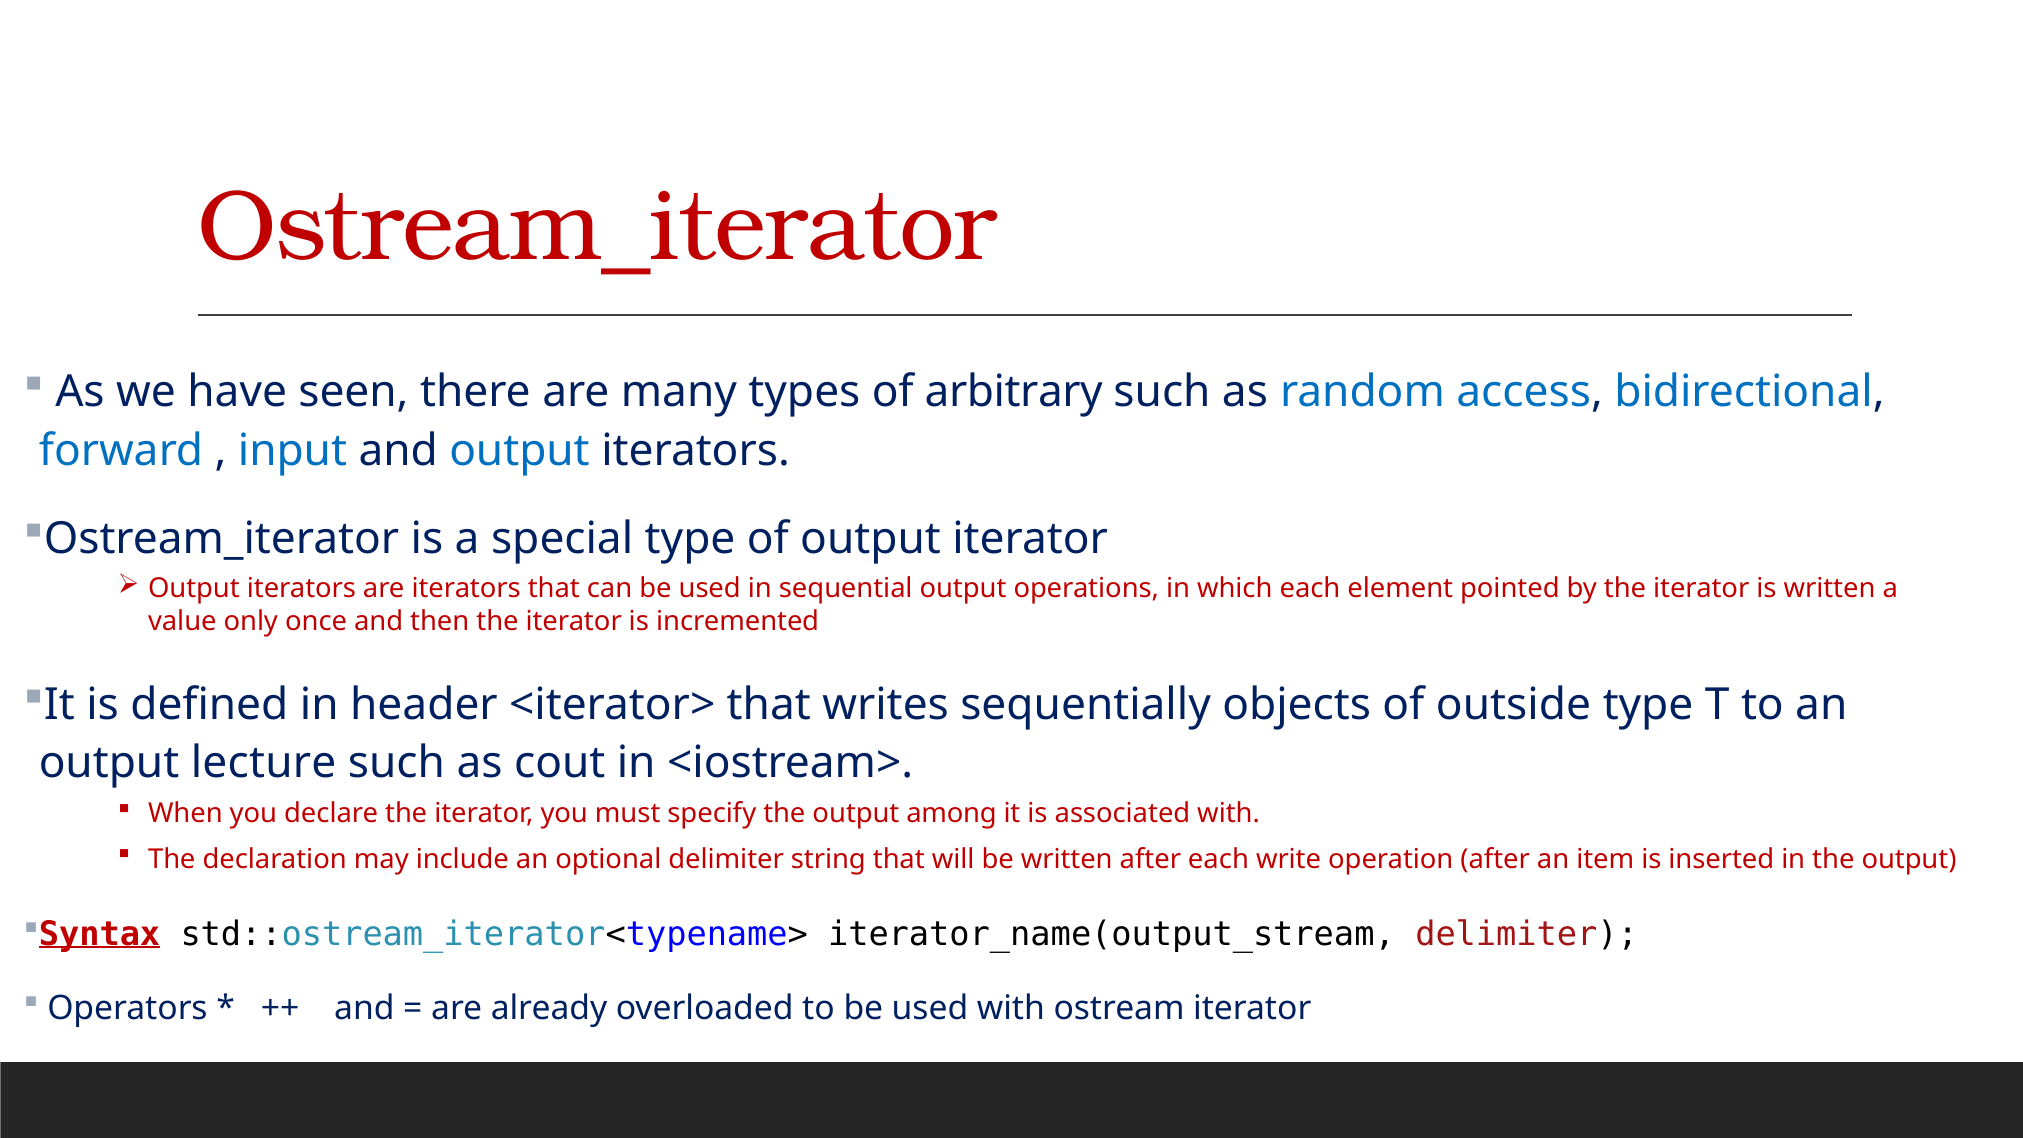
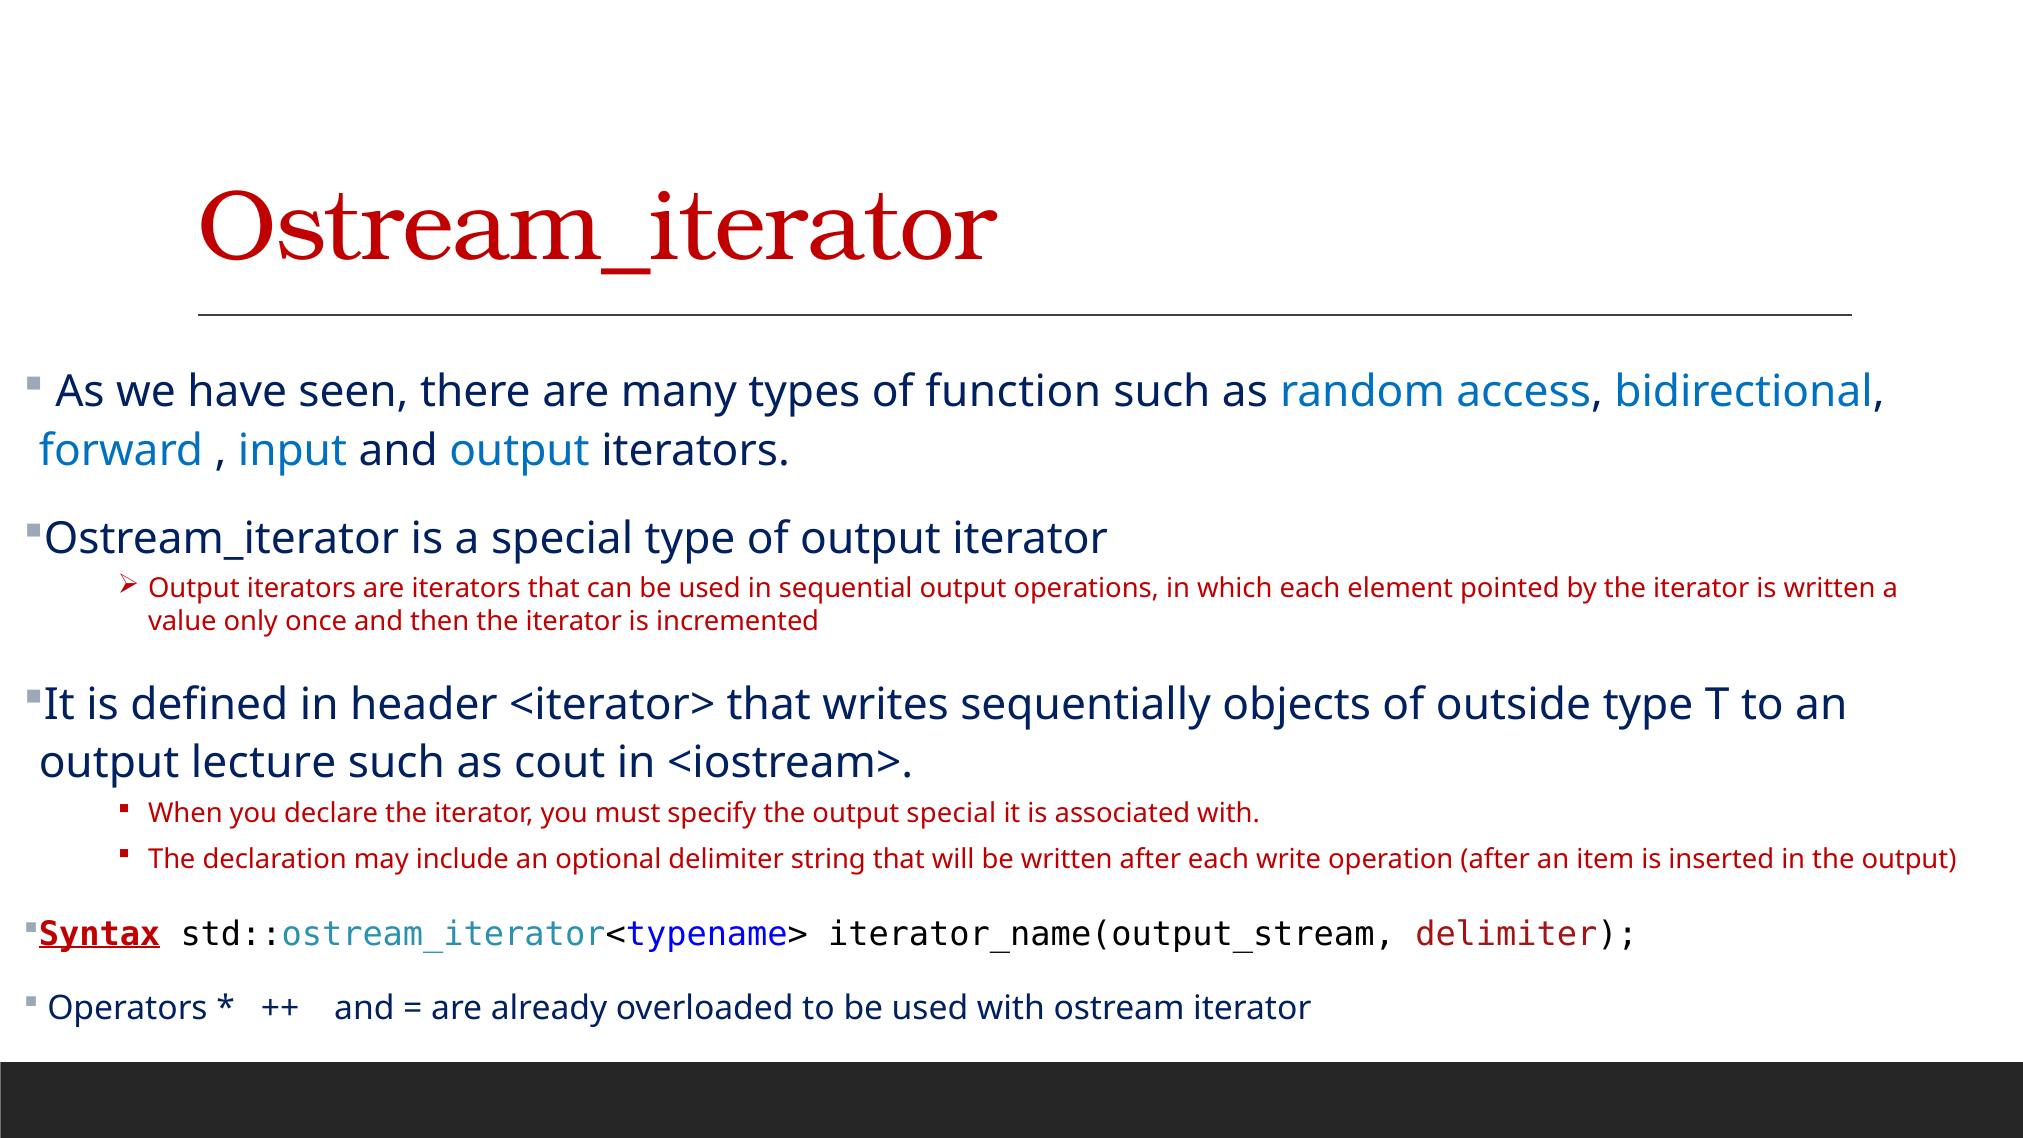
arbitrary: arbitrary -> function
output among: among -> special
